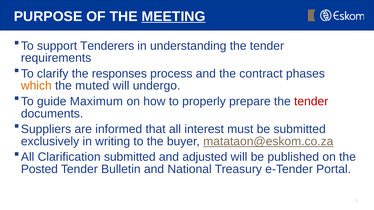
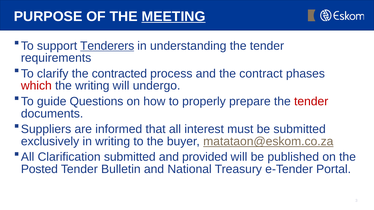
Tenderers underline: none -> present
responses: responses -> contracted
which colour: orange -> red
the muted: muted -> writing
Maximum: Maximum -> Questions
adjusted: adjusted -> provided
